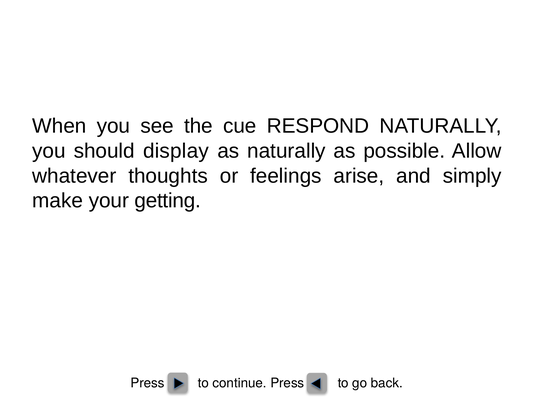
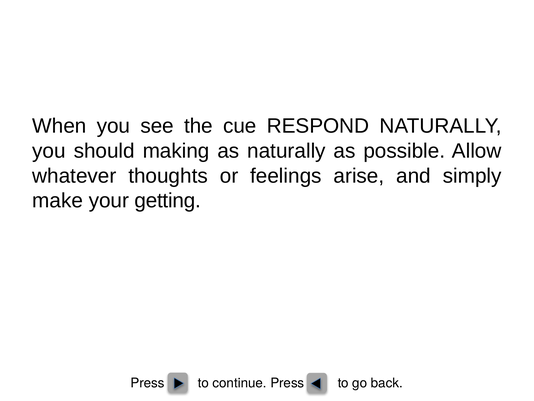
display: display -> making
